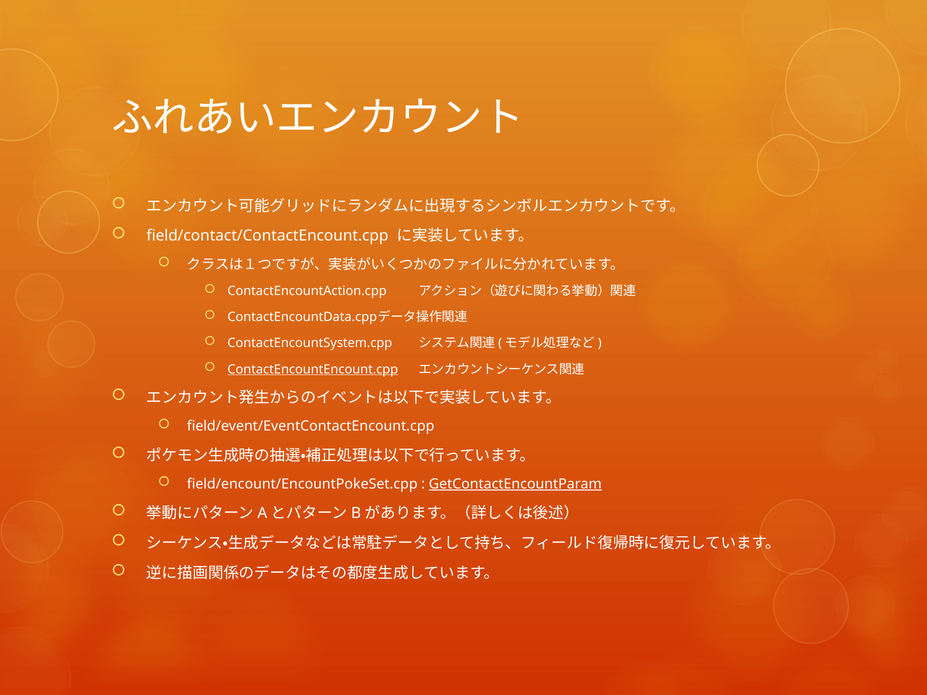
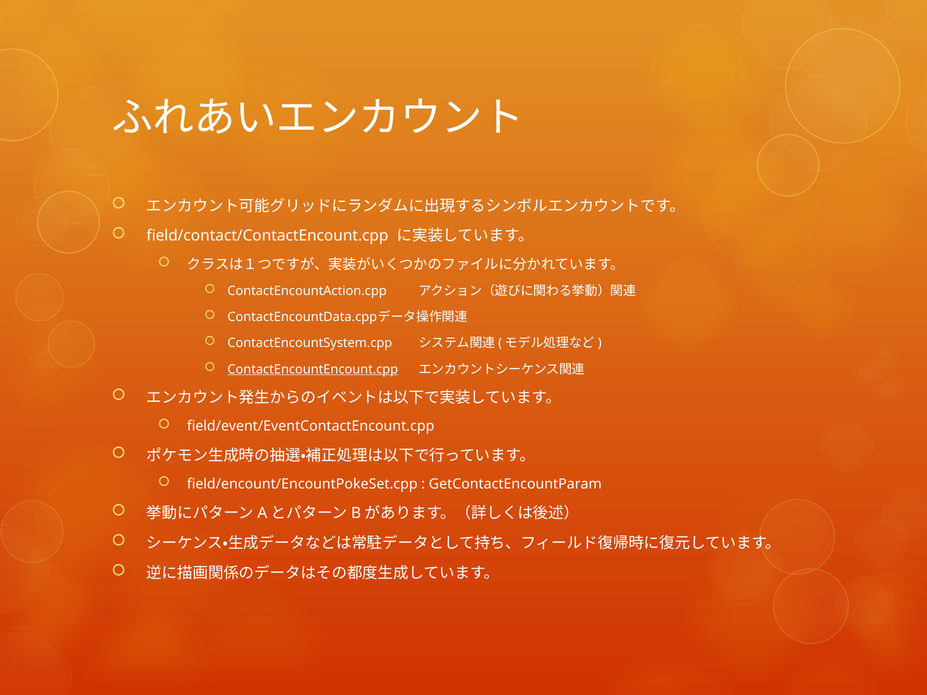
GetContactEncountParam underline: present -> none
